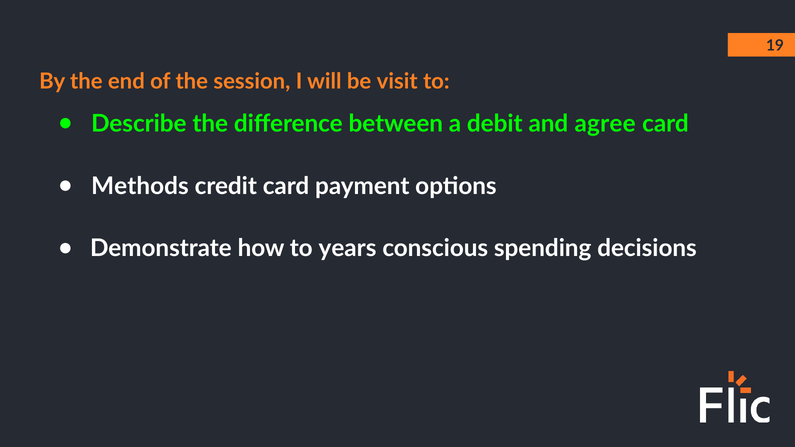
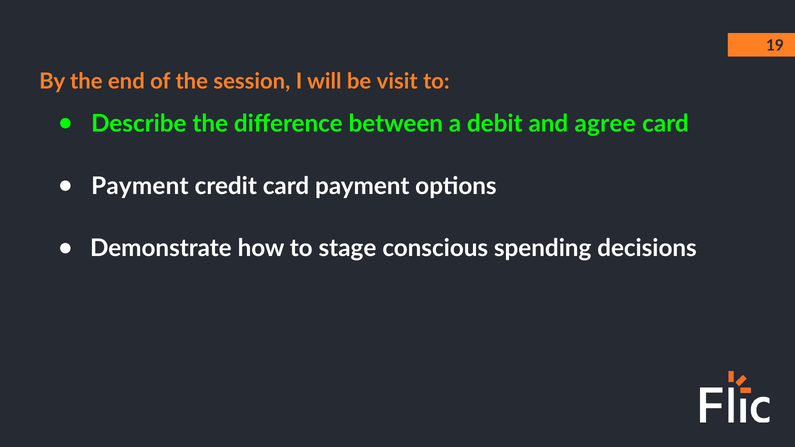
Methods at (140, 186): Methods -> Payment
years: years -> stage
